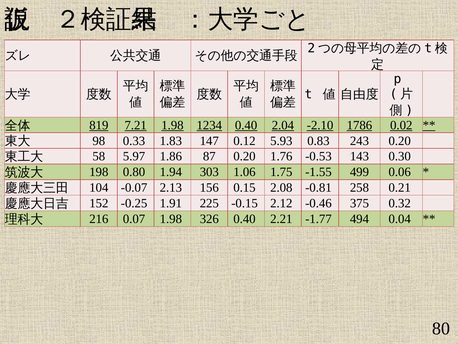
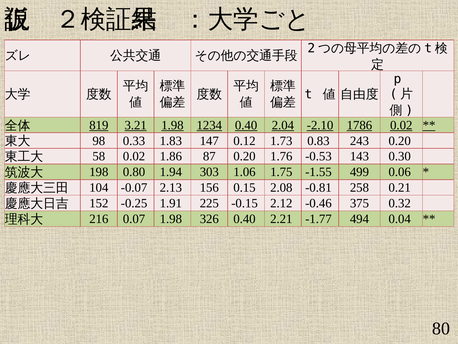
7.21: 7.21 -> 3.21
5.93: 5.93 -> 1.73
58 5.97: 5.97 -> 0.02
